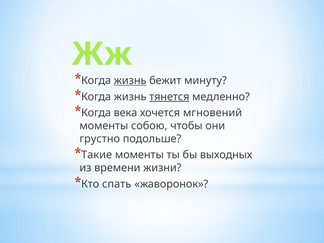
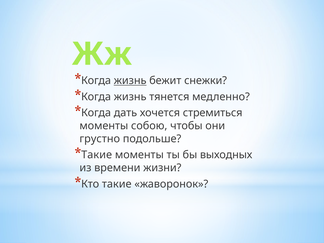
минуту: минуту -> снежки
тянется underline: present -> none
века: века -> дать
мгновений: мгновений -> стремиться
Кто спать: спать -> такие
